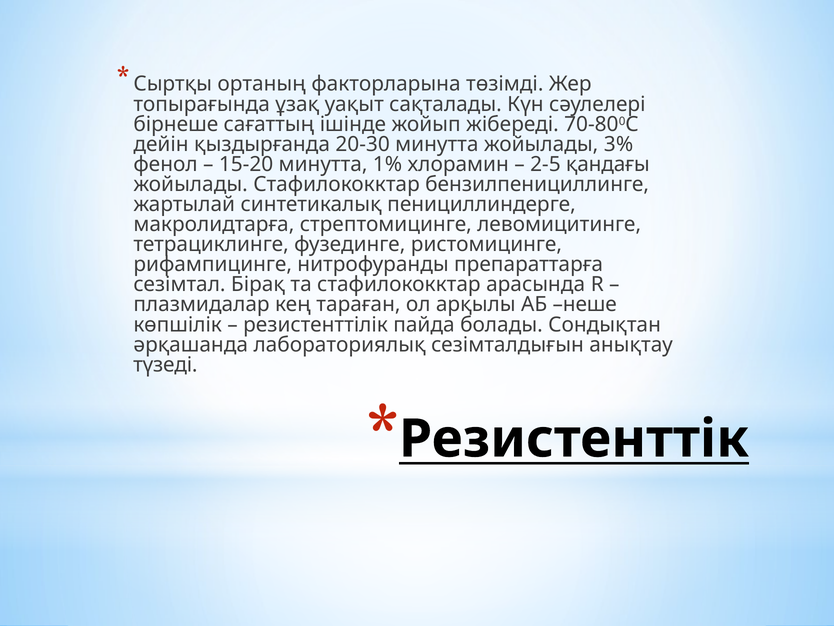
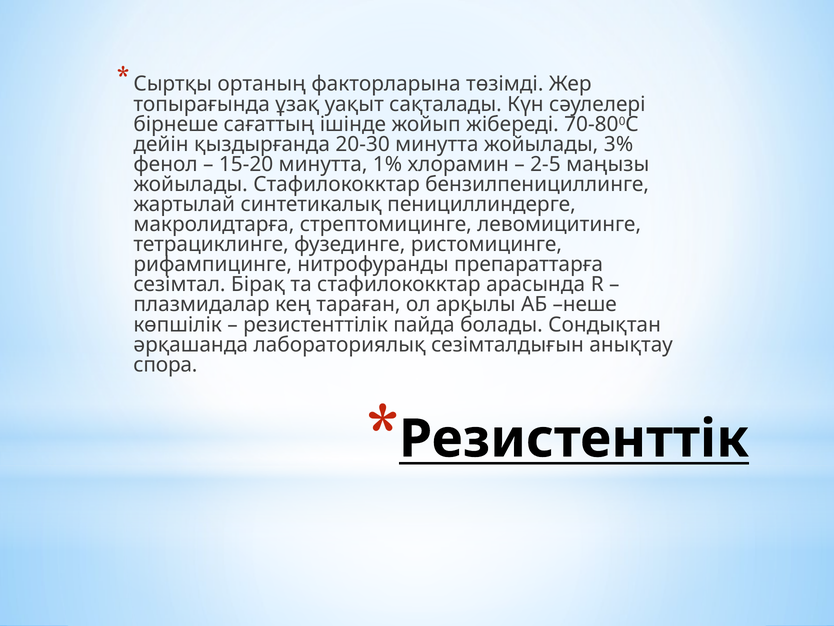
қандағы: қандағы -> маңызы
түзеді: түзеді -> спора
